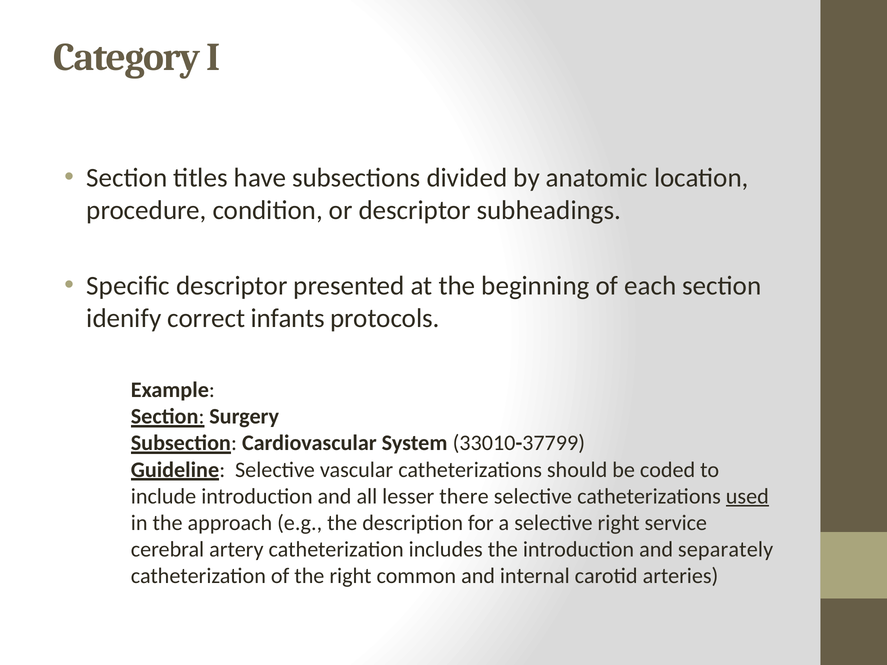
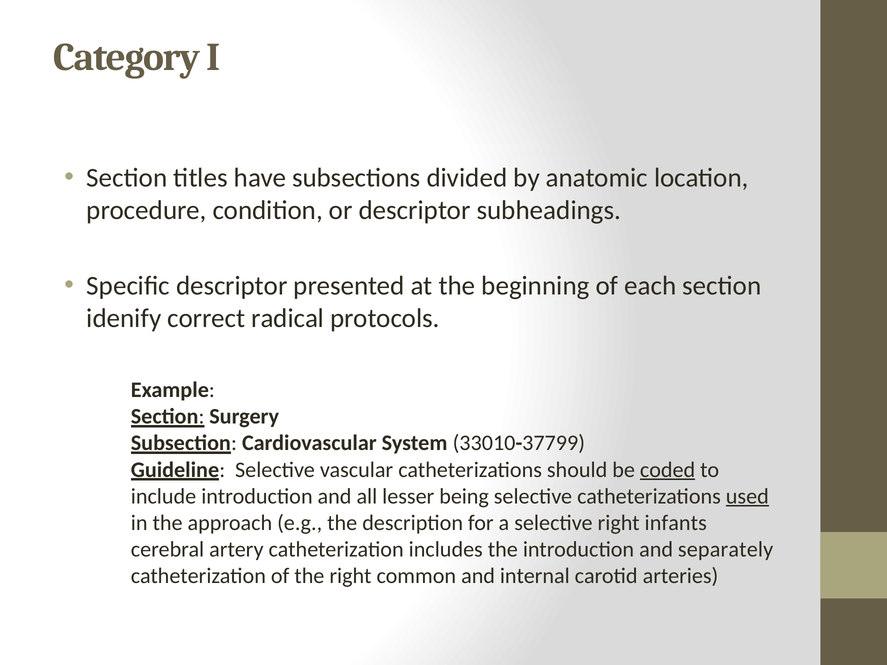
infants: infants -> radical
coded underline: none -> present
there: there -> being
service: service -> infants
